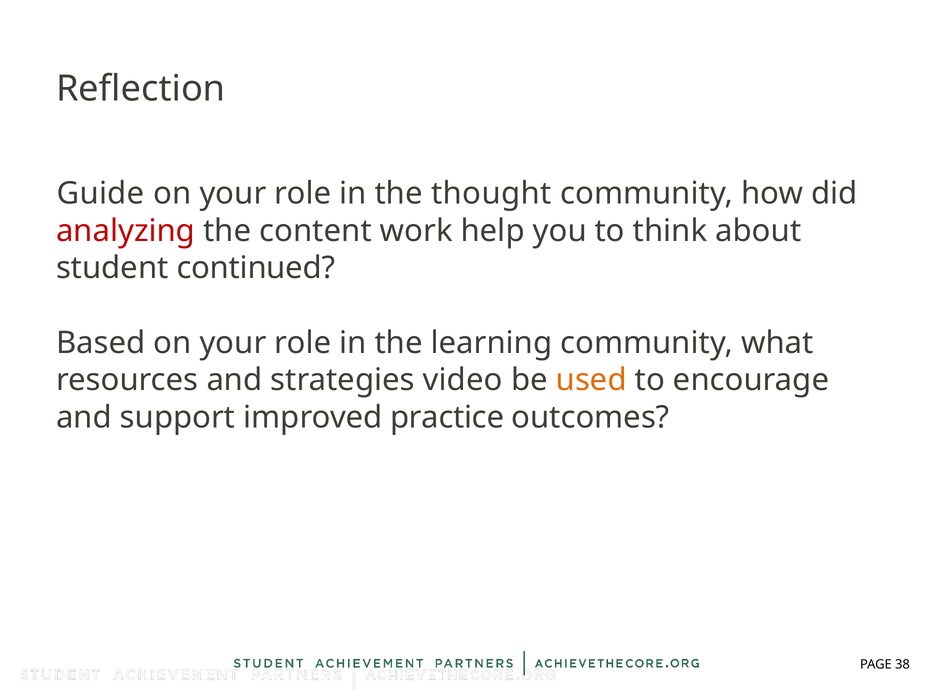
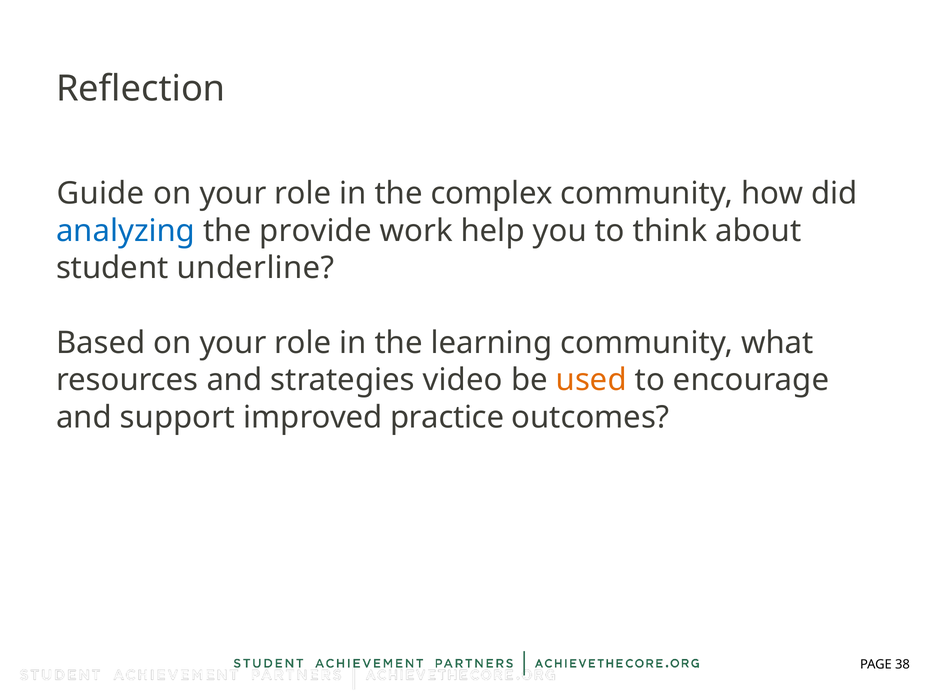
thought: thought -> complex
analyzing colour: red -> blue
content: content -> provide
continued: continued -> underline
